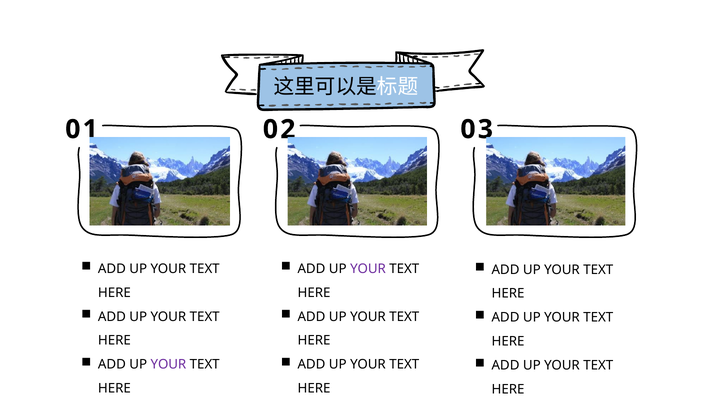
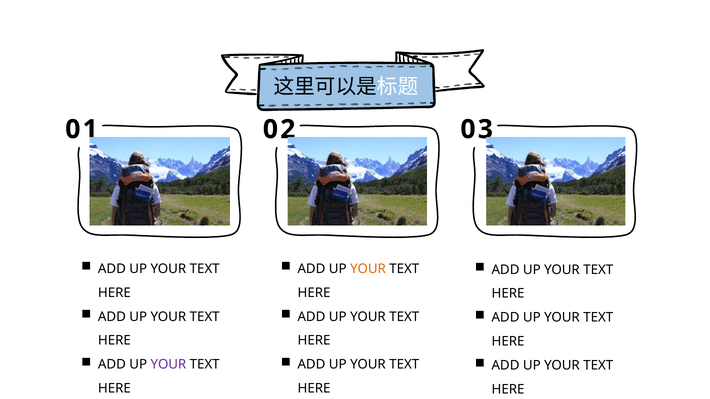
YOUR at (368, 269) colour: purple -> orange
